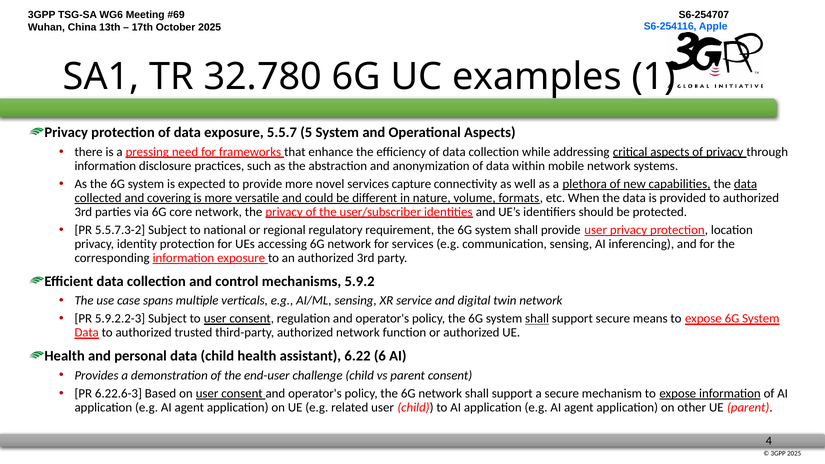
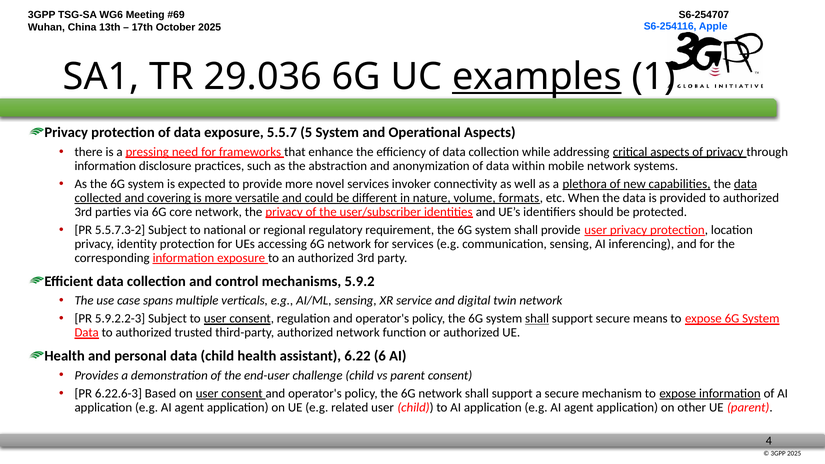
32.780: 32.780 -> 29.036
examples underline: none -> present
capture: capture -> invoker
